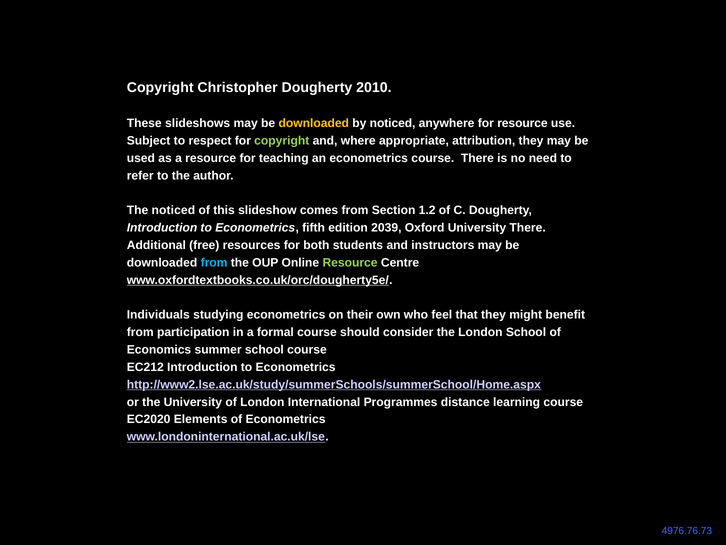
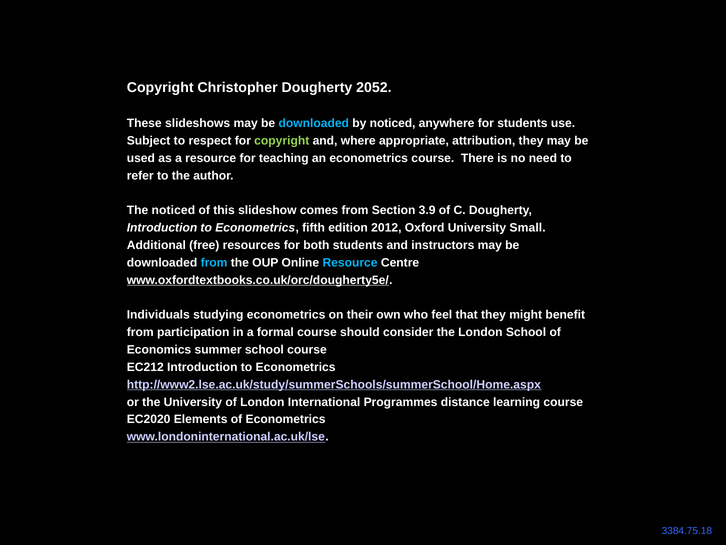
2010: 2010 -> 2052
downloaded at (314, 123) colour: yellow -> light blue
for resource: resource -> students
1.2: 1.2 -> 3.9
2039: 2039 -> 2012
University There: There -> Small
Resource at (350, 262) colour: light green -> light blue
4976.76.73: 4976.76.73 -> 3384.75.18
